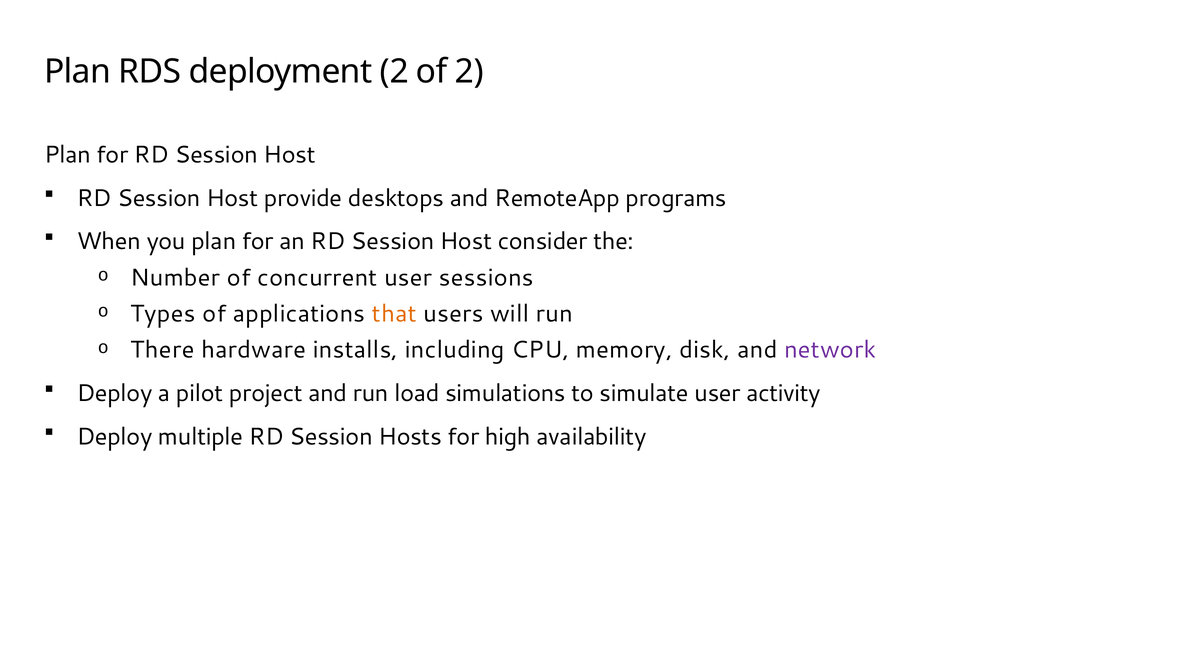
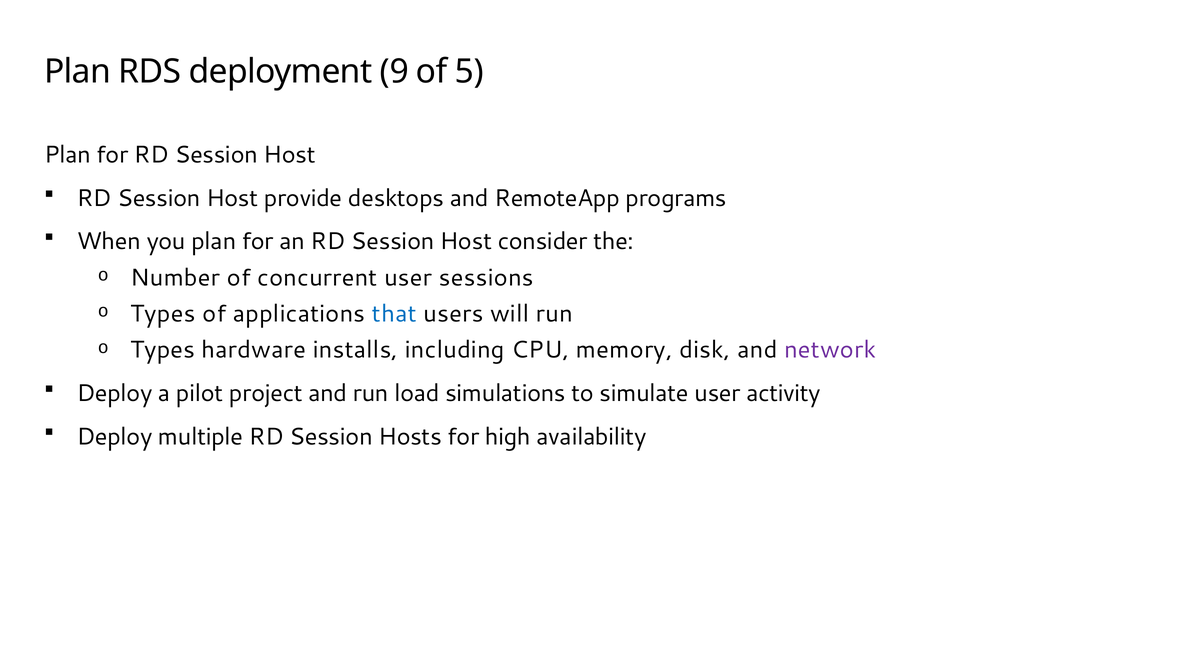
deployment 2: 2 -> 9
of 2: 2 -> 5
that colour: orange -> blue
There at (162, 350): There -> Types
